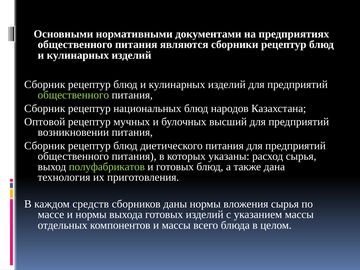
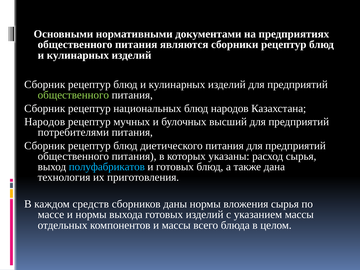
Оптовой at (45, 122): Оптовой -> Народов
возникновении: возникновении -> потребителями
полуфабрикатов colour: light green -> light blue
